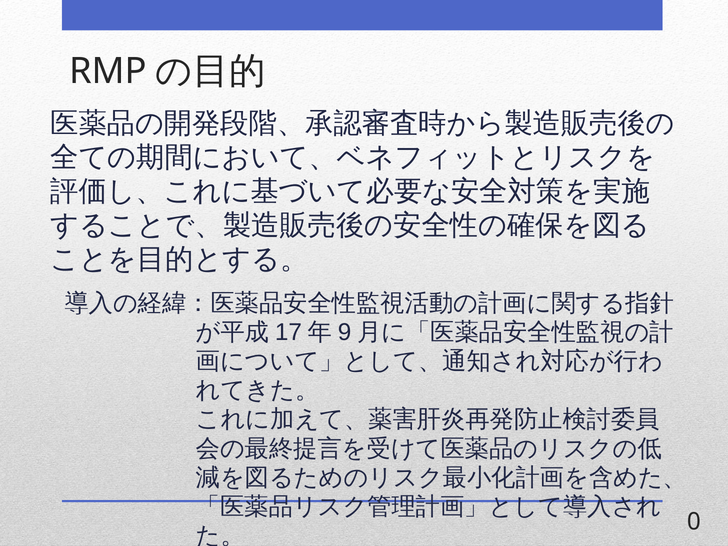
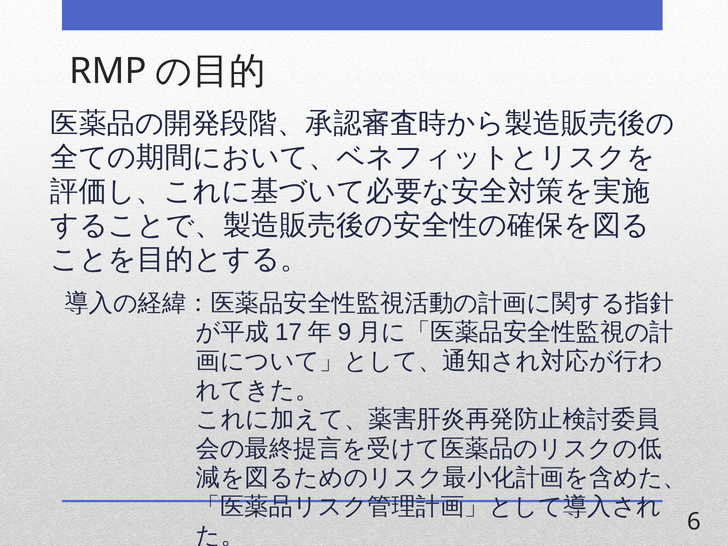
0: 0 -> 6
